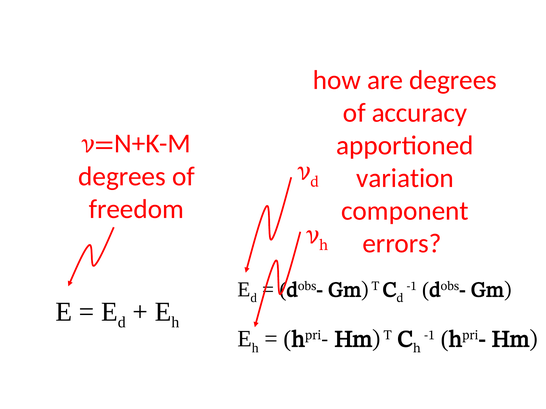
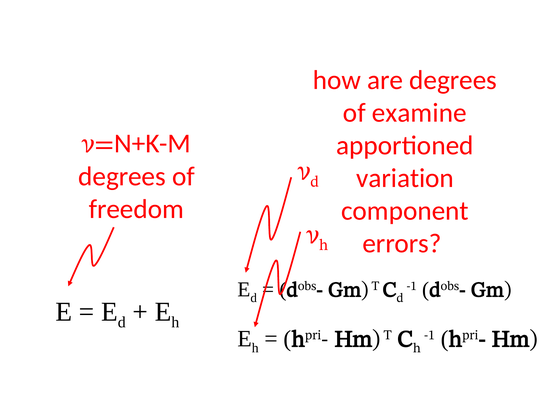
accuracy: accuracy -> examine
